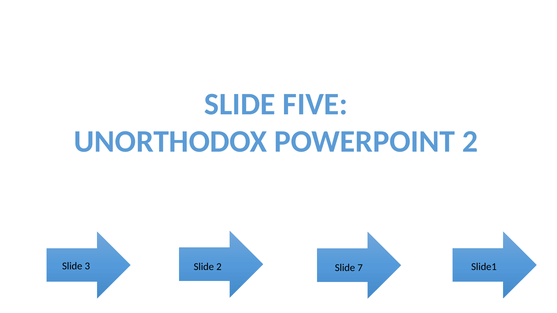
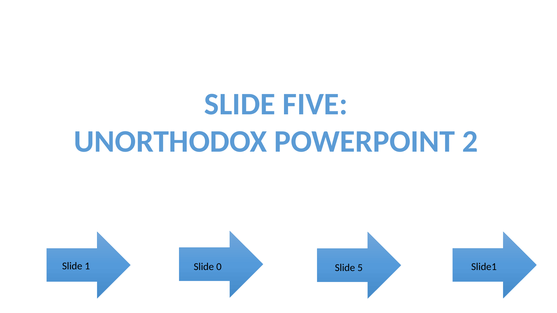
3: 3 -> 1
Slide 2: 2 -> 0
7: 7 -> 5
